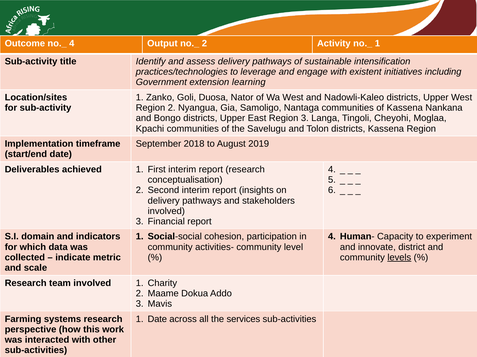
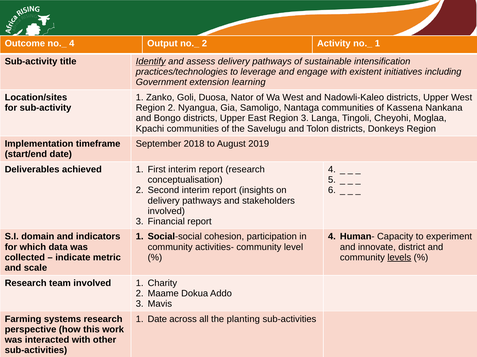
Identify underline: none -> present
districts Kassena: Kassena -> Donkeys
services: services -> planting
